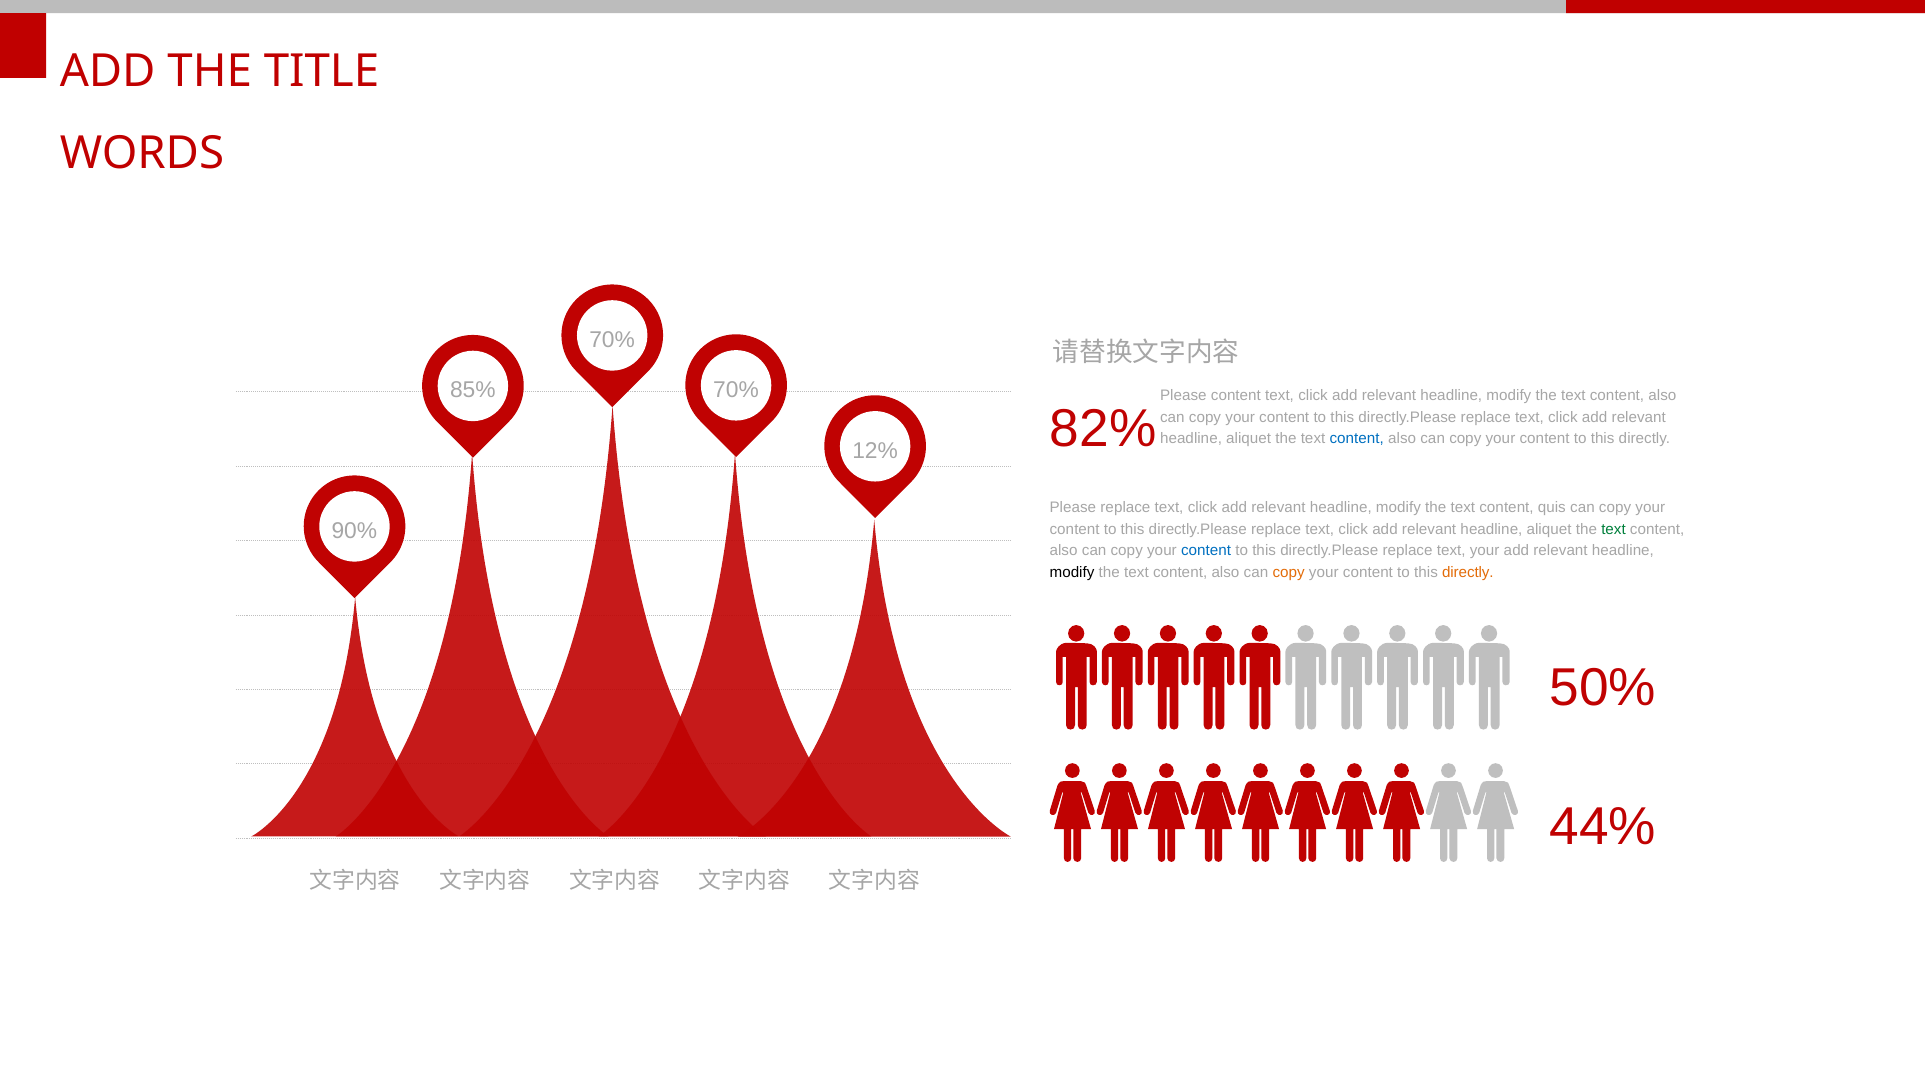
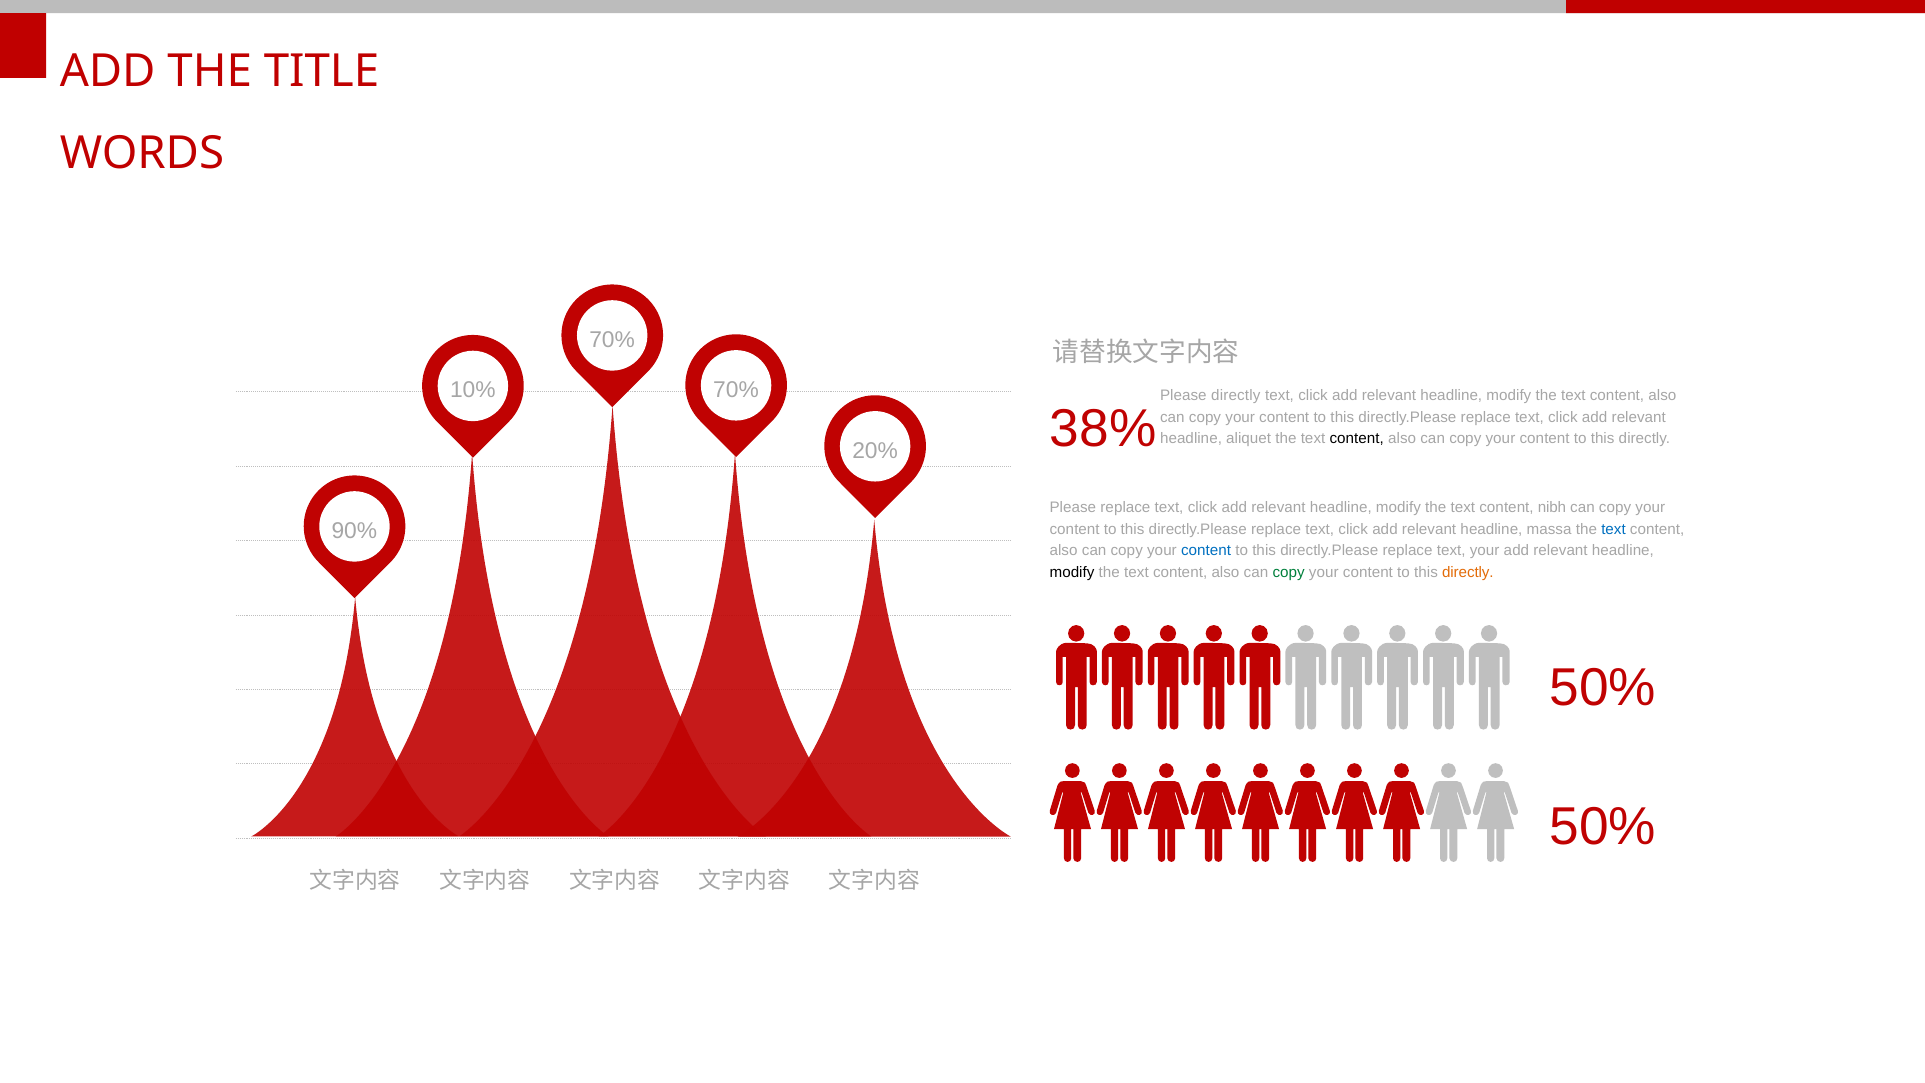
85%: 85% -> 10%
Please content: content -> directly
82%: 82% -> 38%
content at (1357, 439) colour: blue -> black
12%: 12% -> 20%
quis: quis -> nibh
aliquet at (1549, 529): aliquet -> massa
text at (1613, 529) colour: green -> blue
copy at (1289, 573) colour: orange -> green
44% at (1603, 827): 44% -> 50%
